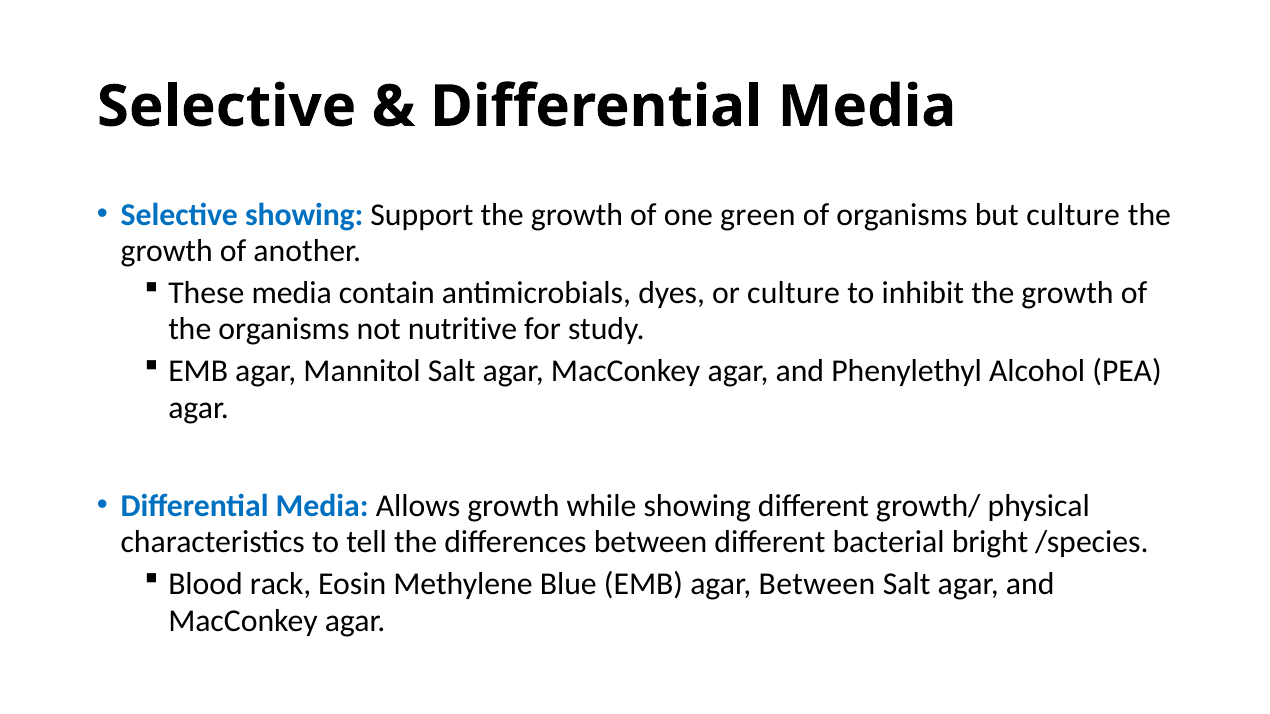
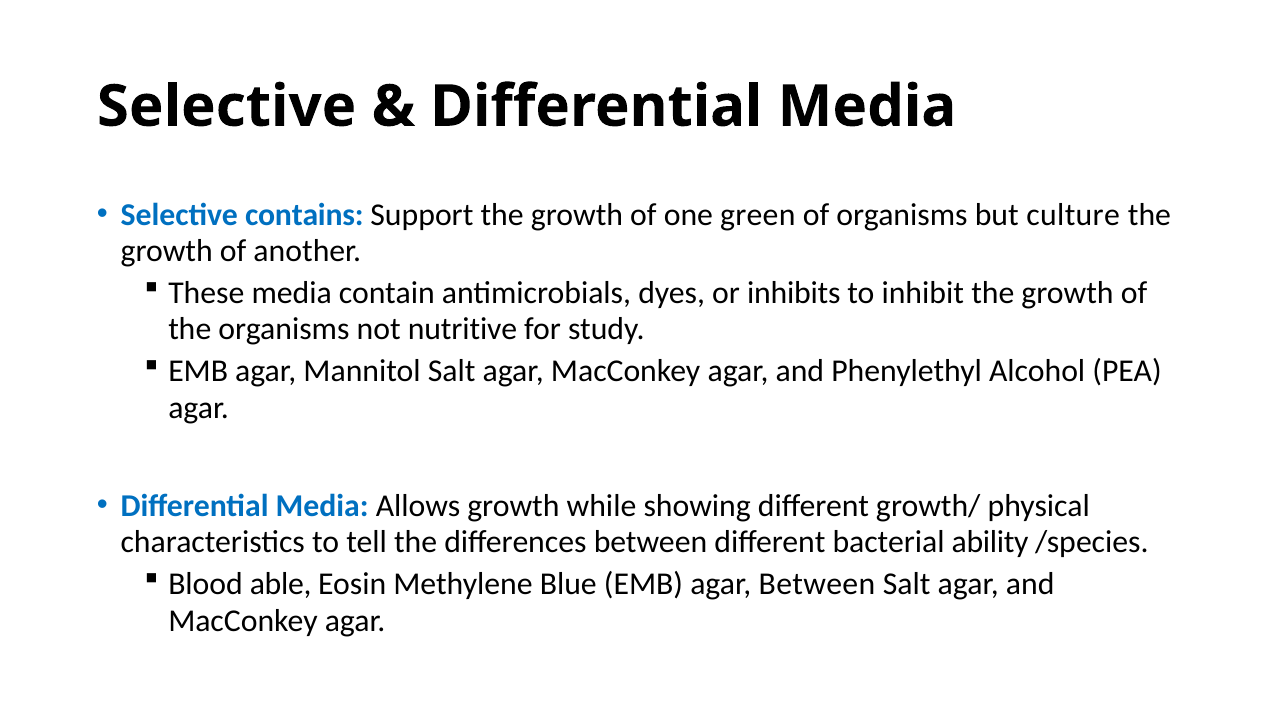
Selective showing: showing -> contains
or culture: culture -> inhibits
bright: bright -> ability
rack: rack -> able
